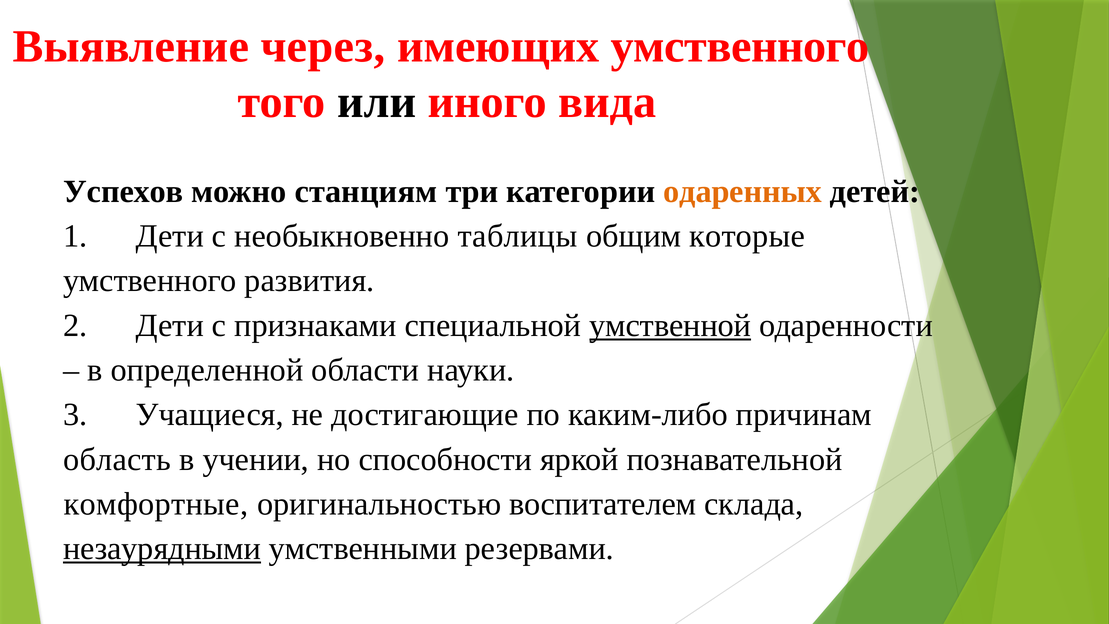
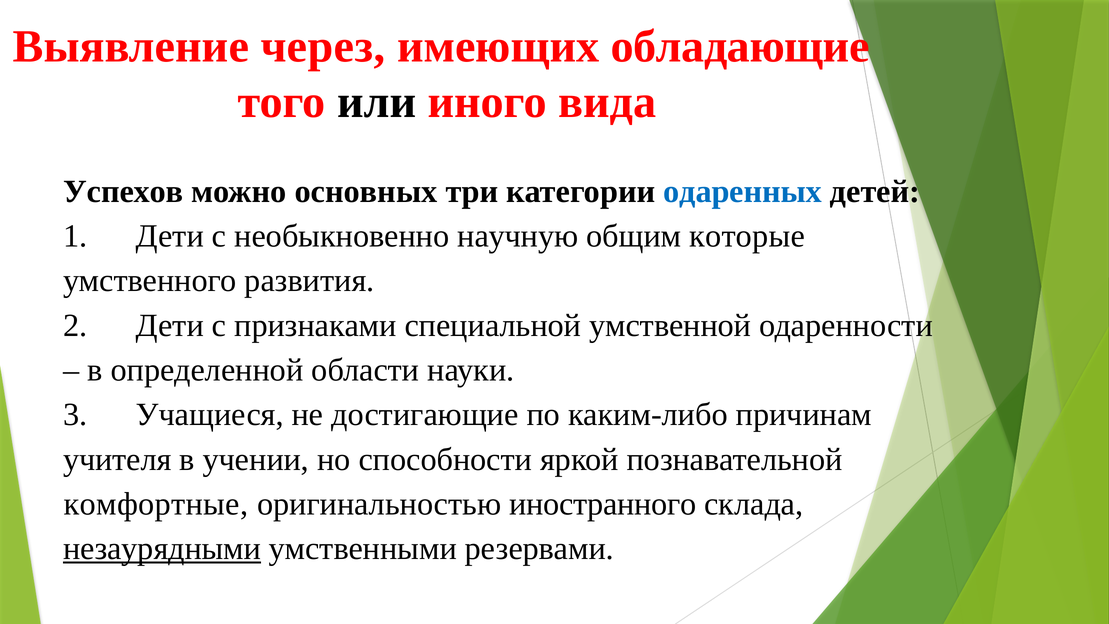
имеющих умственного: умственного -> обладающие
станциям: станциям -> основных
одаренных colour: orange -> blue
таблицы: таблицы -> научную
умственной underline: present -> none
область: область -> учителя
воспитателем: воспитателем -> иностранного
